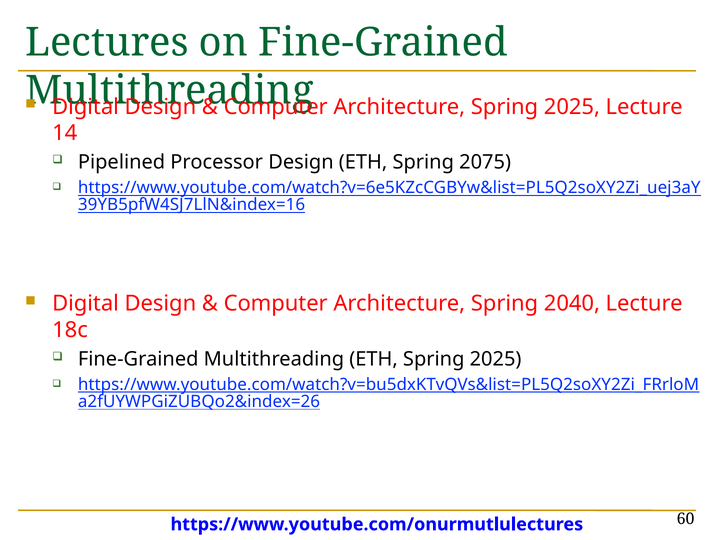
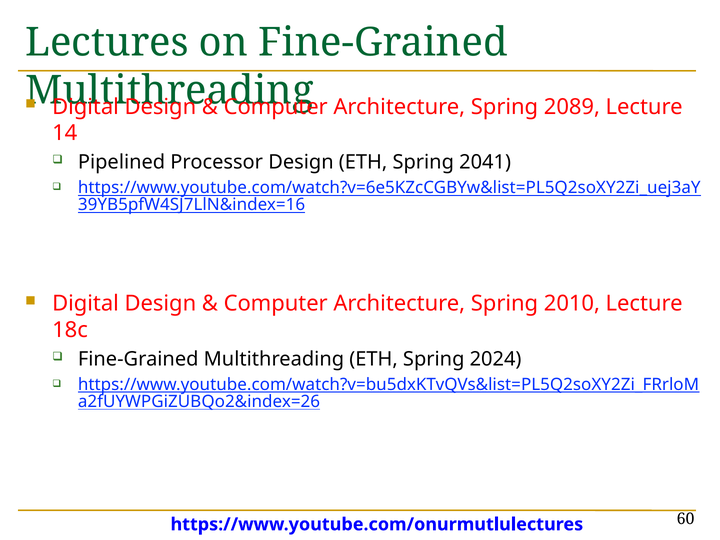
Architecture Spring 2025: 2025 -> 2089
2075: 2075 -> 2041
2040: 2040 -> 2010
ETH Spring 2025: 2025 -> 2024
